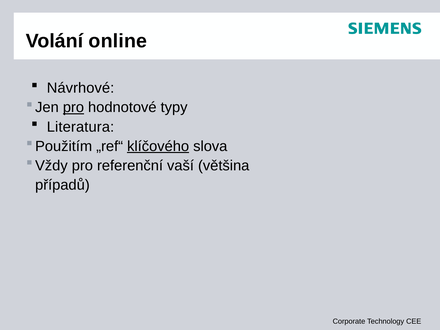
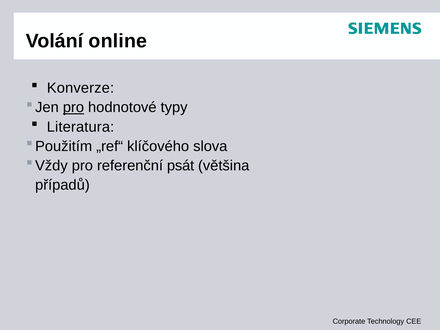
Návrhové: Návrhové -> Konverze
klíčového underline: present -> none
vaší: vaší -> psát
